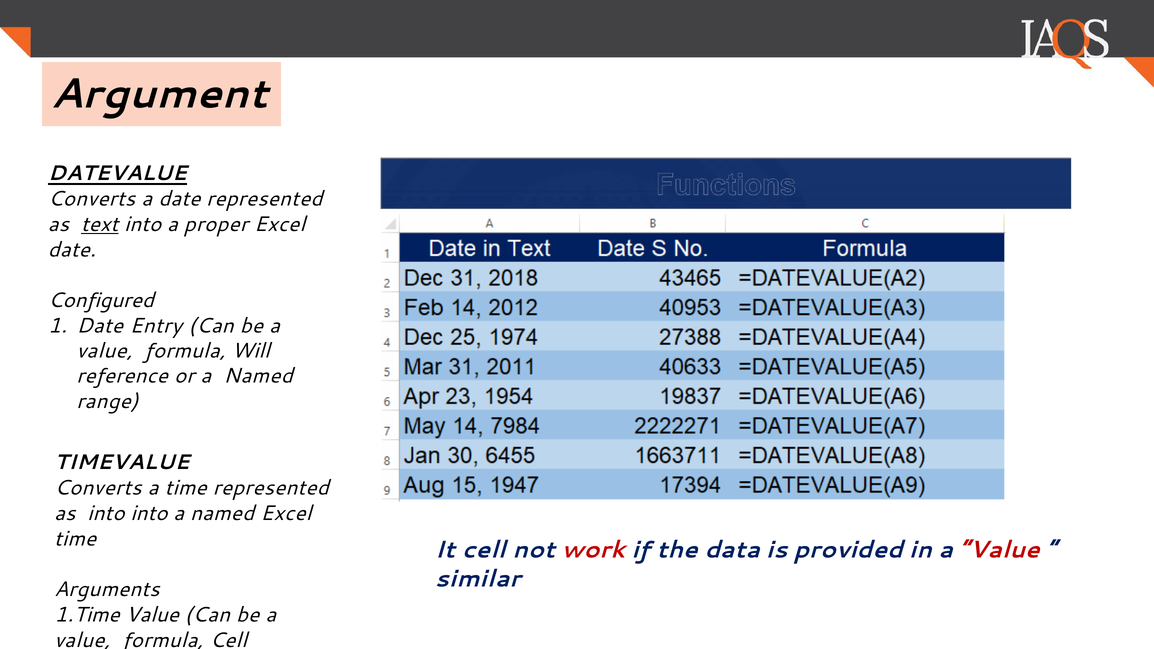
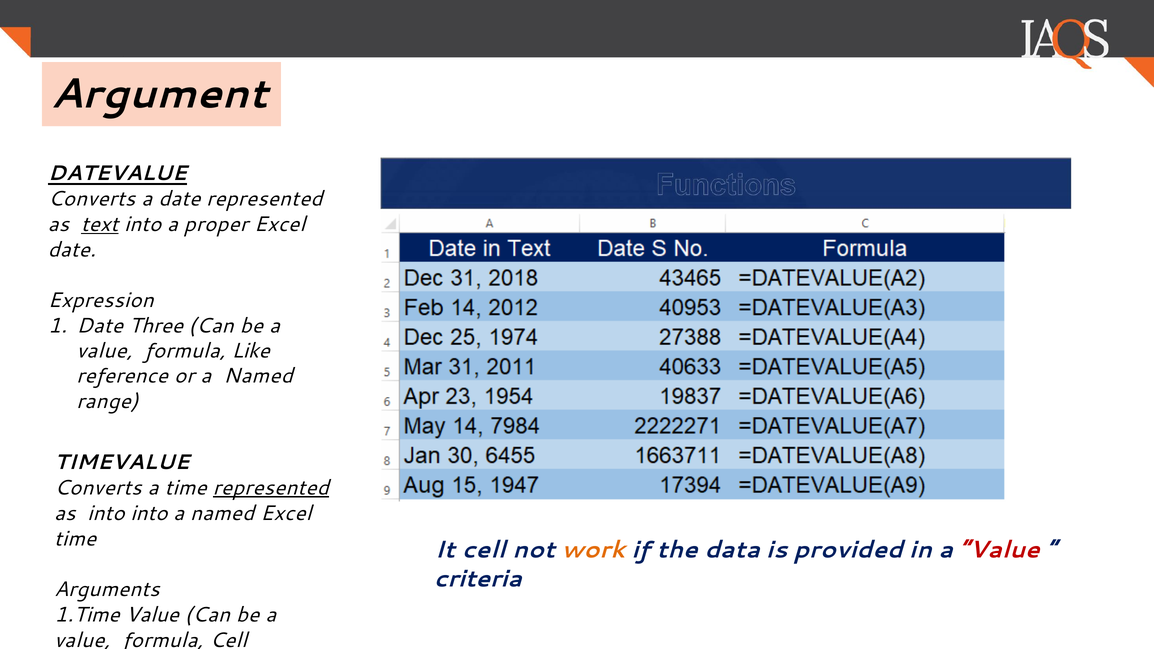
Configured: Configured -> Expression
Entry: Entry -> Three
Will: Will -> Like
represented at (271, 488) underline: none -> present
work colour: red -> orange
similar: similar -> criteria
